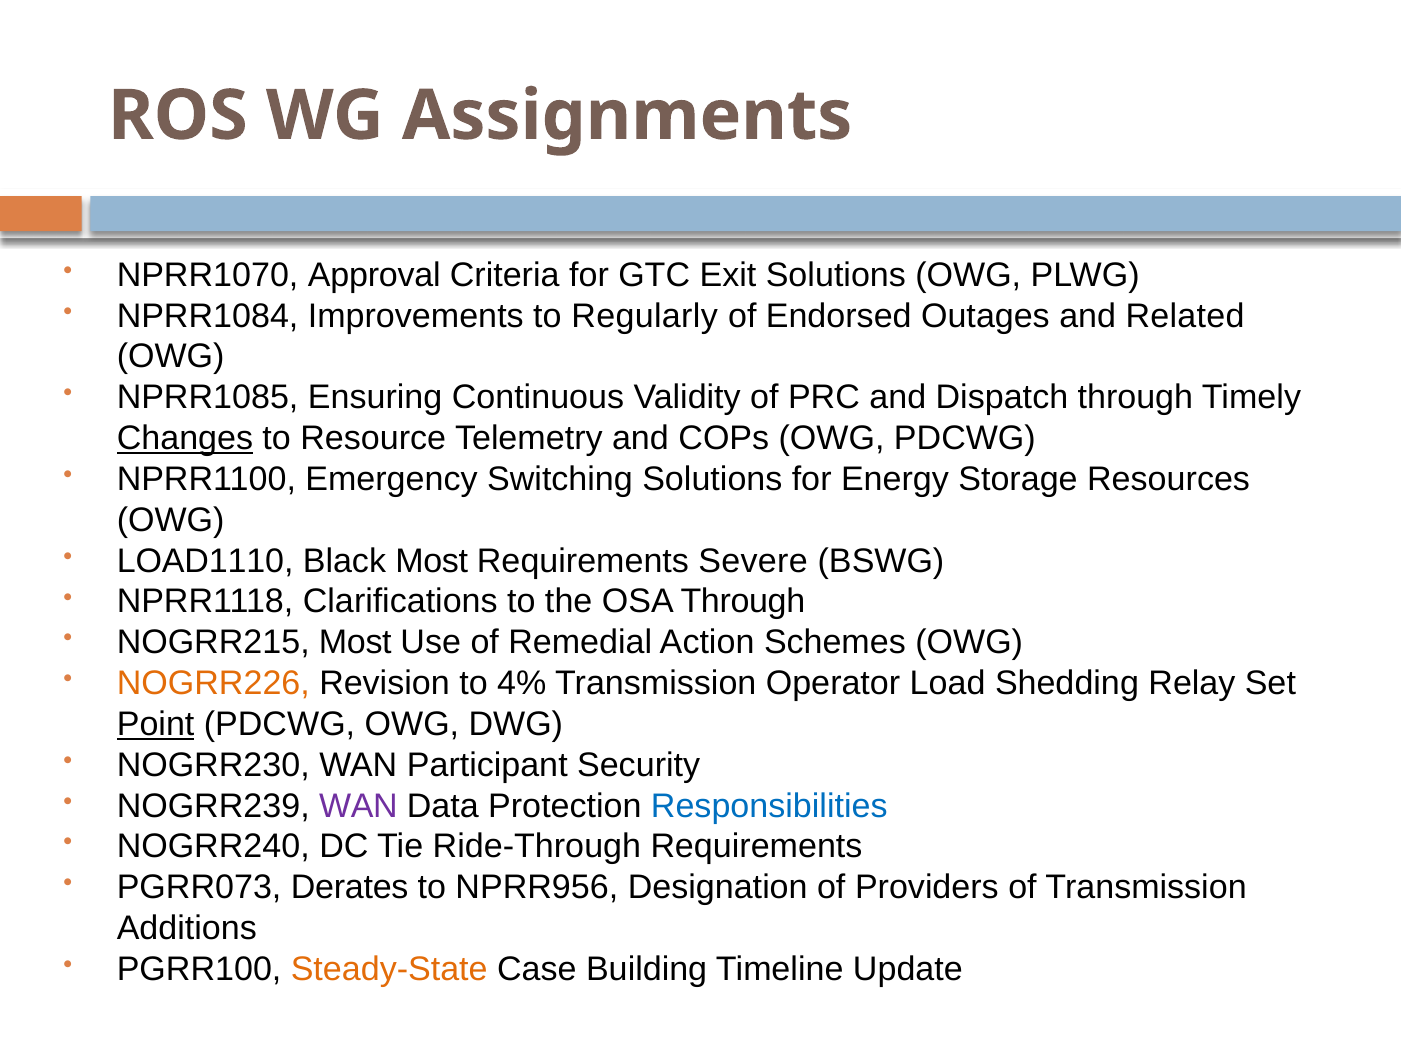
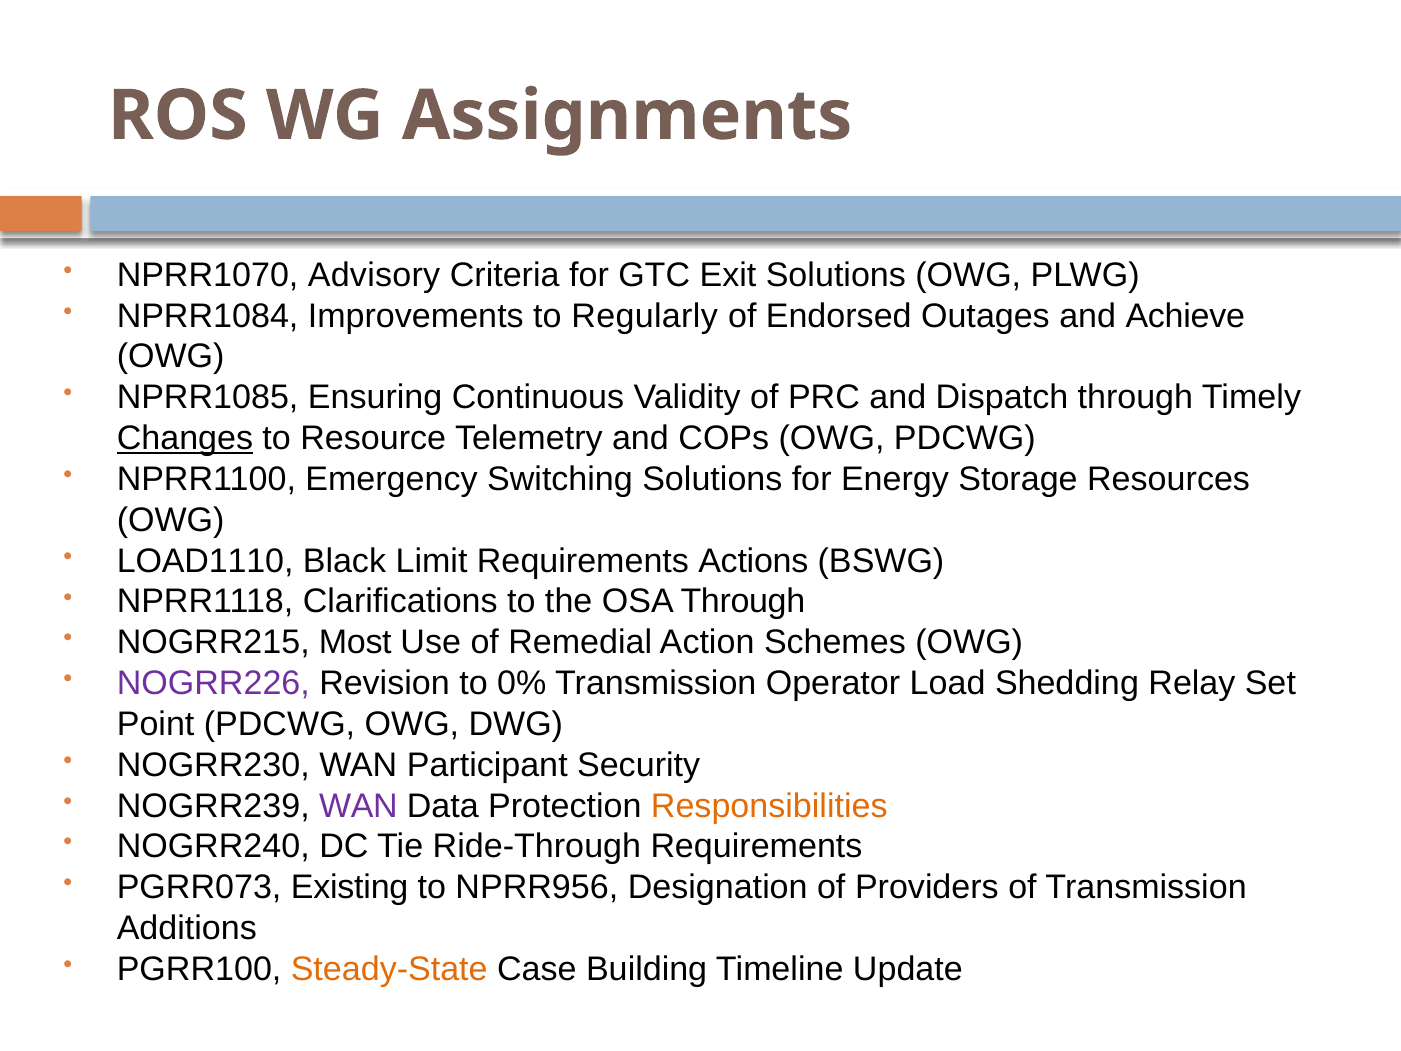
Approval: Approval -> Advisory
Related: Related -> Achieve
Black Most: Most -> Limit
Severe: Severe -> Actions
NOGRR226 colour: orange -> purple
4%: 4% -> 0%
Point underline: present -> none
Responsibilities colour: blue -> orange
Derates: Derates -> Existing
